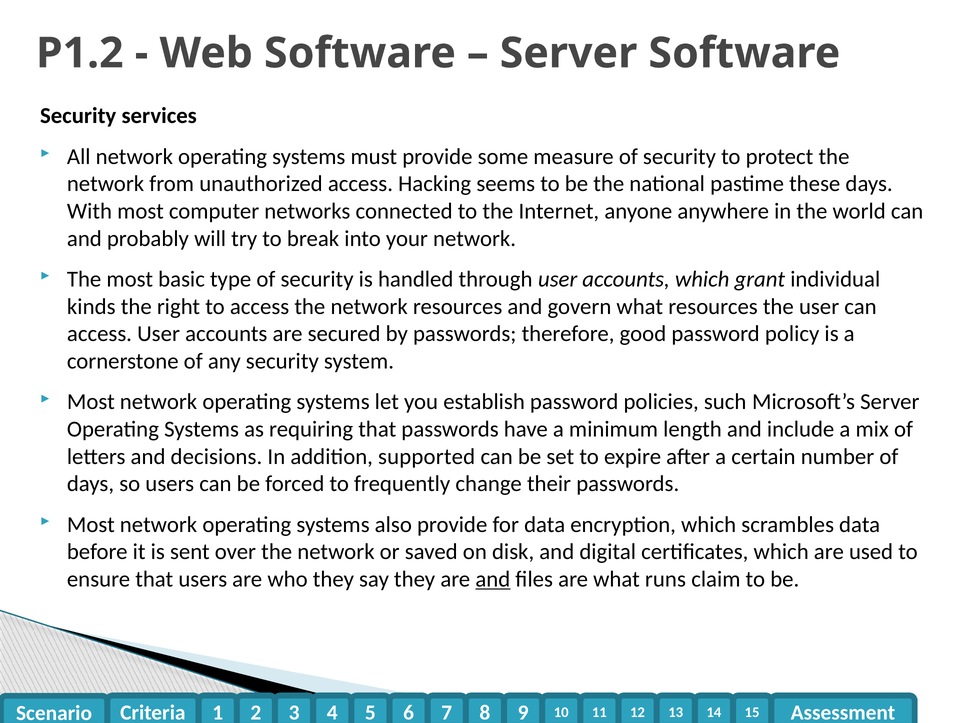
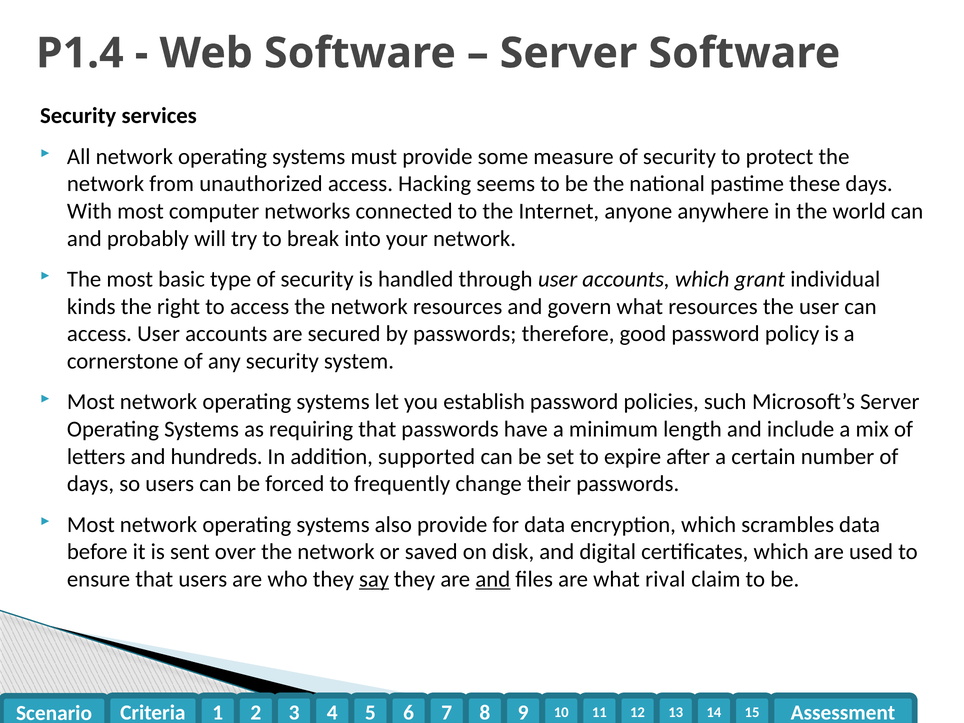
P1.2: P1.2 -> P1.4
decisions: decisions -> hundreds
say underline: none -> present
runs: runs -> rival
